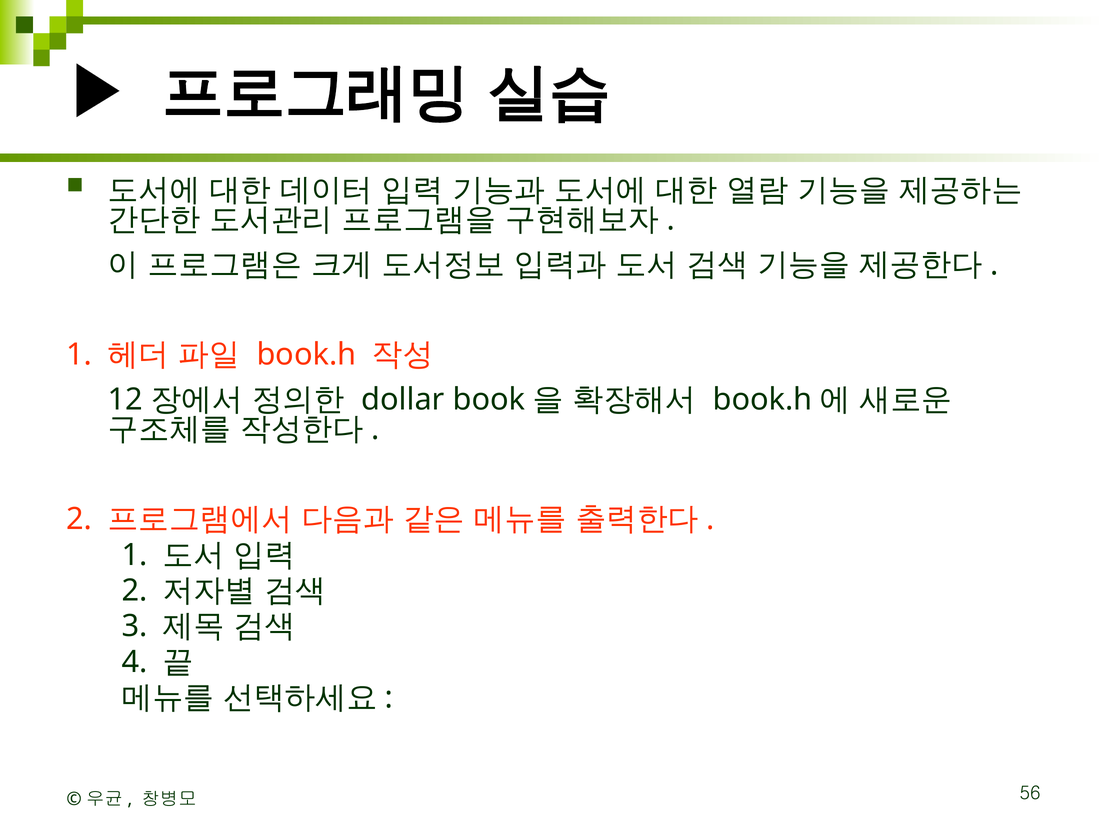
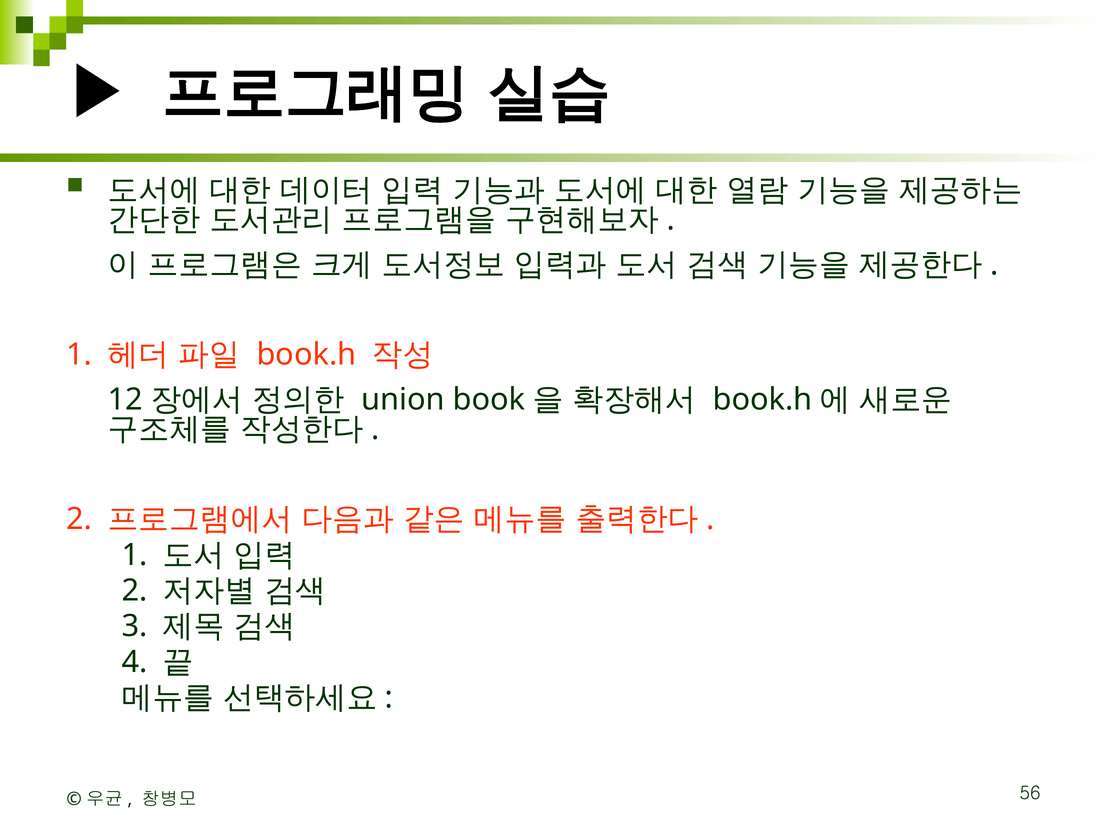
dollar: dollar -> union
